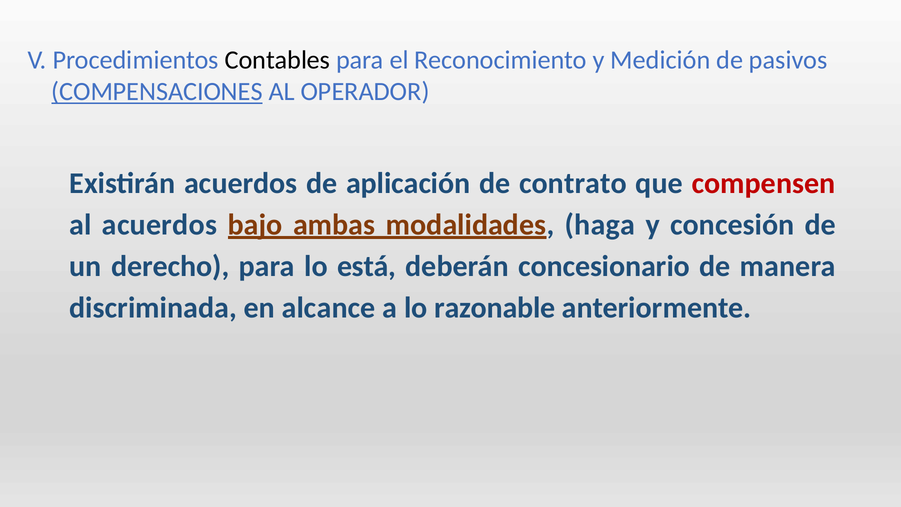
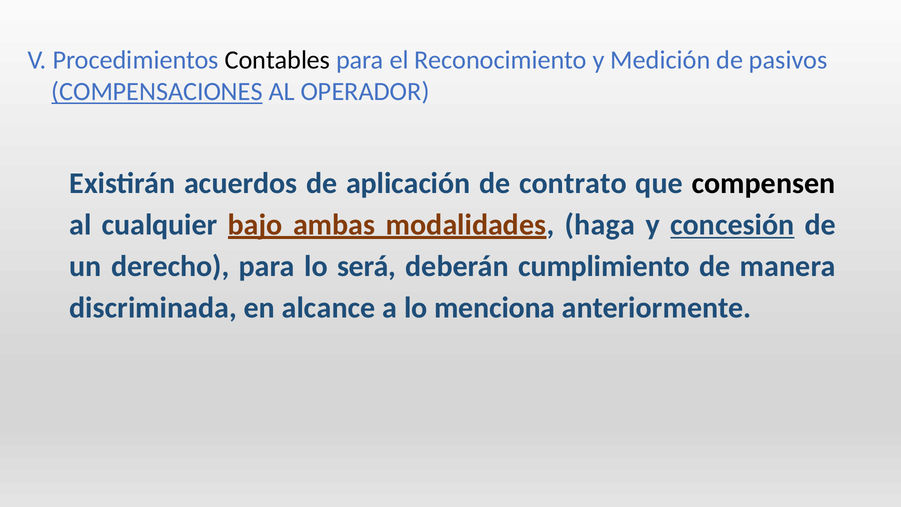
compensen colour: red -> black
al acuerdos: acuerdos -> cualquier
concesión underline: none -> present
está: está -> será
concesionario: concesionario -> cumplimiento
razonable: razonable -> menciona
